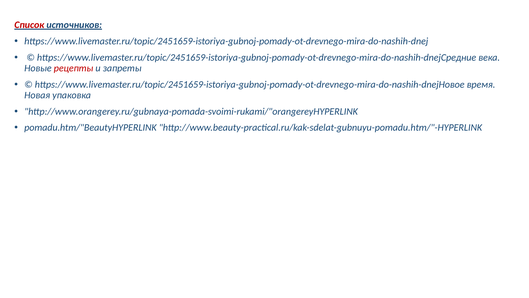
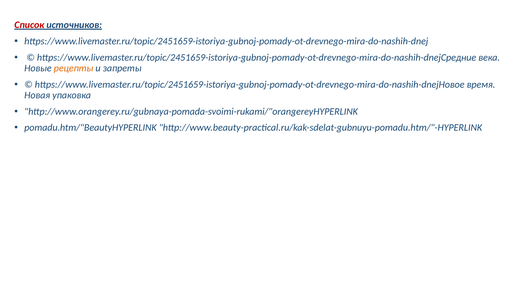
рецепты colour: red -> orange
